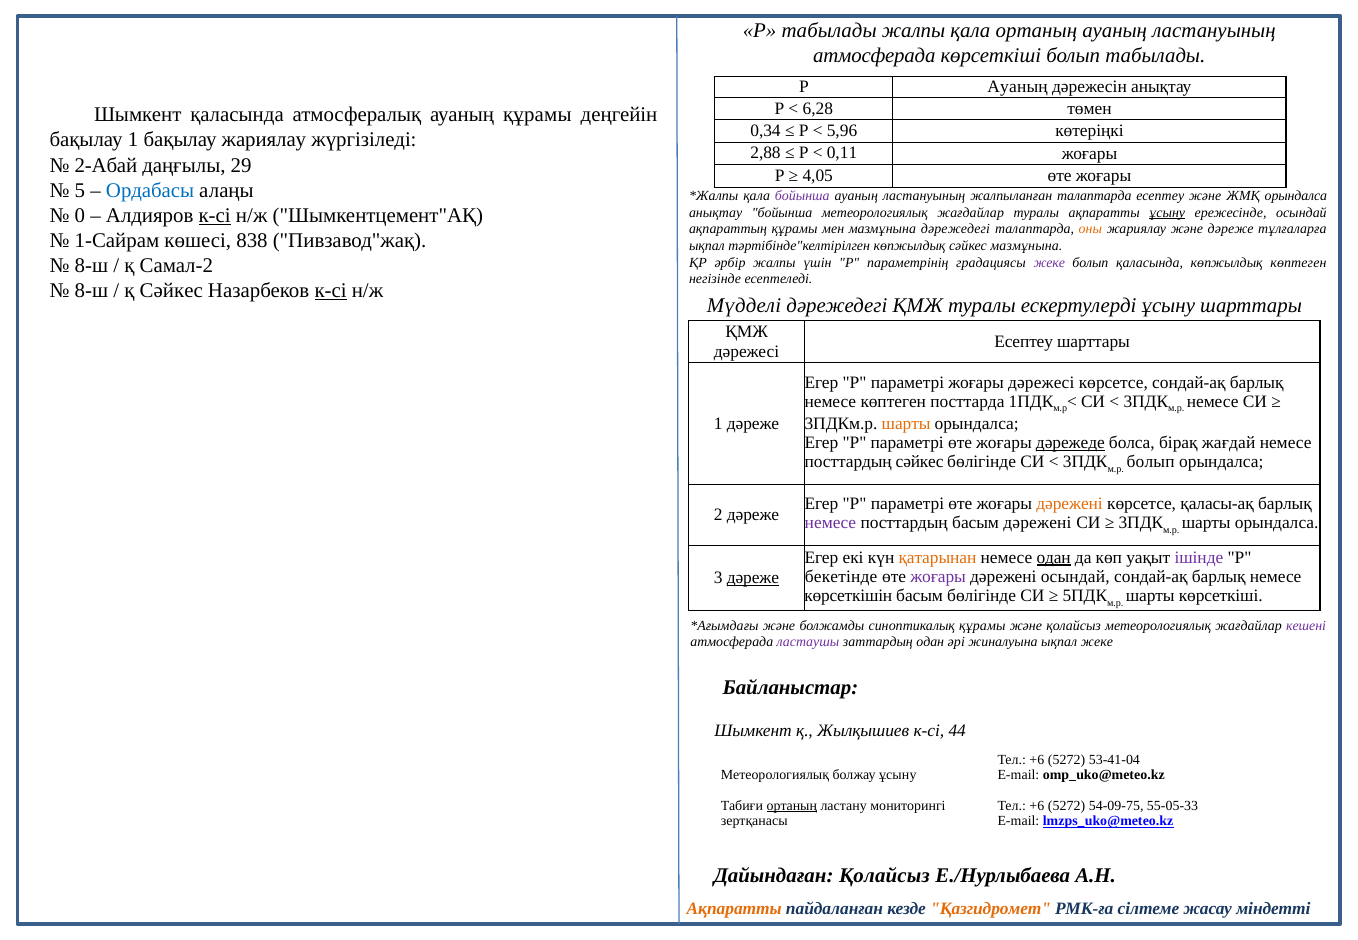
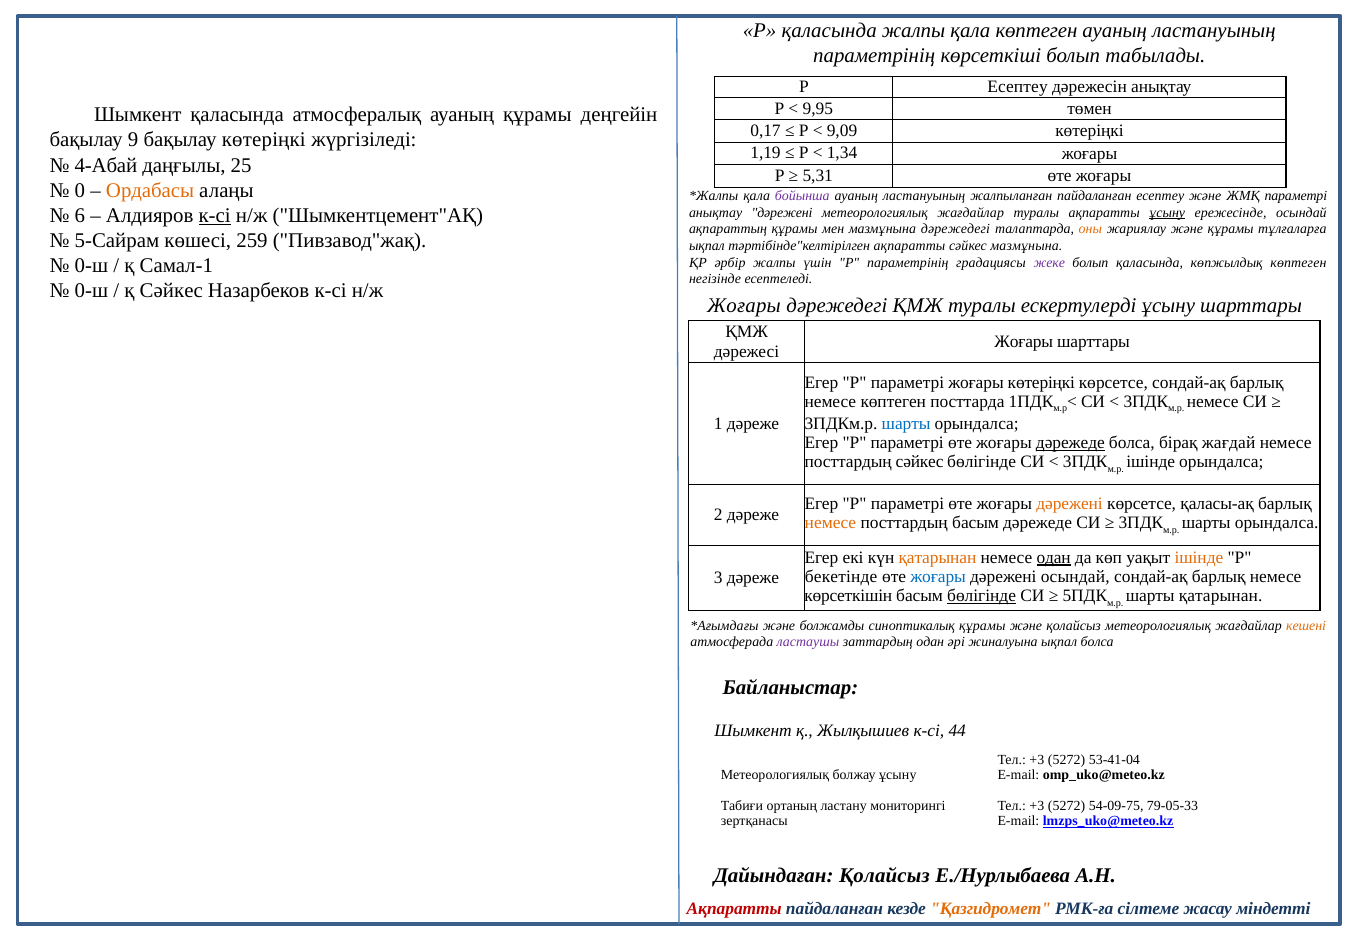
Р табылады: табылады -> қаласында
қала ортаның: ортаның -> көптеген
атмосферада at (874, 56): атмосферада -> параметрінің
Р Ауаның: Ауаның -> Есептеу
6,28: 6,28 -> 9,95
0,34: 0,34 -> 0,17
5,96: 5,96 -> 9,09
бақылау 1: 1 -> 9
бақылау жариялау: жариялау -> көтеріңкі
2,88: 2,88 -> 1,19
0,11: 0,11 -> 1,34
2-Абай: 2-Абай -> 4-Абай
29: 29 -> 25
4,05: 4,05 -> 5,31
5: 5 -> 0
Ордабасы colour: blue -> orange
жалпыланған талаптарда: талаптарда -> пайдаланған
ЖМҚ орындалса: орындалса -> параметрі
0: 0 -> 6
анықтау бойынша: бойынша -> дәрежені
және дәреже: дәреже -> құрамы
1-Сайрам: 1-Сайрам -> 5-Сайрам
838: 838 -> 259
тәртібінде"келтірілген көпжылдық: көпжылдық -> ақпаратты
8-ш at (91, 265): 8-ш -> 0-ш
Самал-2: Самал-2 -> Самал-1
8-ш at (91, 291): 8-ш -> 0-ш
к-сі at (331, 291) underline: present -> none
Мүдделі at (744, 306): Мүдделі -> Жоғары
Есептеу at (1024, 342): Есептеу -> Жоғары
жоғары дәрежесі: дәрежесі -> көтеріңкі
шарты at (906, 424) colour: orange -> blue
болып at (1151, 462): болып -> ішінде
немесе at (830, 523) colour: purple -> orange
басым дәрежені: дәрежені -> дәрежеде
ішінде at (1199, 558) colour: purple -> orange
жоғары at (938, 577) colour: purple -> blue
дәреже at (753, 578) underline: present -> none
бөлігінде at (982, 596) underline: none -> present
шарты көрсеткіші: көрсеткіші -> қатарынан
кешені colour: purple -> orange
ықпал жеке: жеке -> болса
+6 at (1037, 760): +6 -> +3
ортаның at (792, 806) underline: present -> none
+6 at (1037, 806): +6 -> +3
55-05-33: 55-05-33 -> 79-05-33
Ақпаратты at (734, 909) colour: orange -> red
